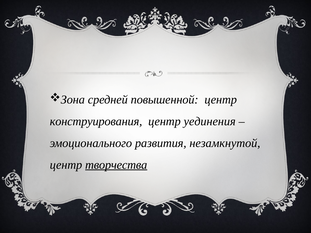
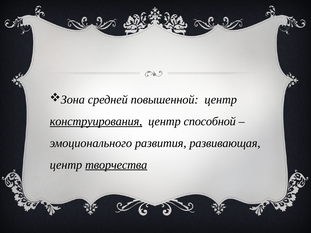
конструирования underline: none -> present
уединения: уединения -> способной
незамкнутой: незамкнутой -> развивающая
